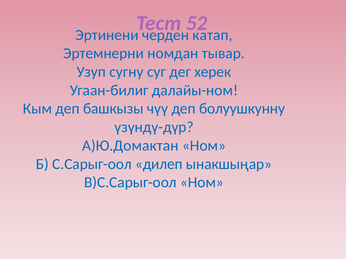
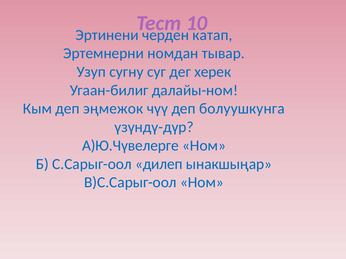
52: 52 -> 10
башкызы: башкызы -> эңмежок
болуушкунну: болуушкунну -> болуушкунга
А)Ю.Домактан: А)Ю.Домактан -> А)Ю.Чүвелерге
